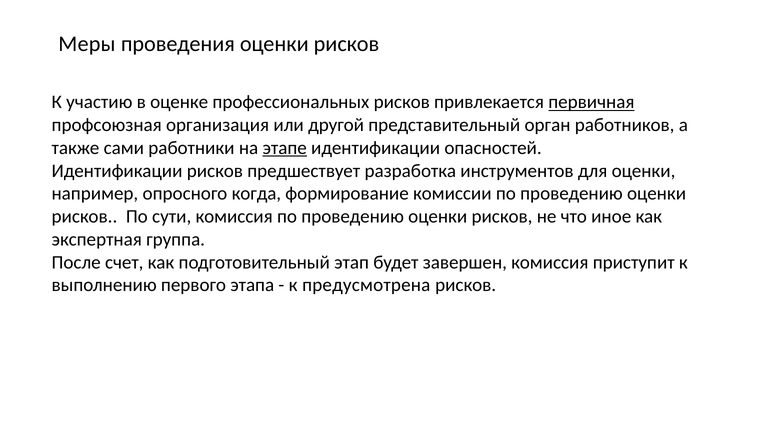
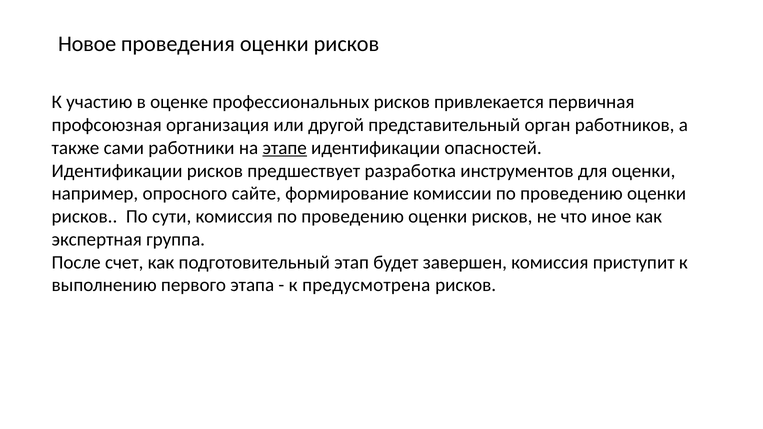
Меры: Меры -> Новое
первичная underline: present -> none
когда: когда -> сайте
